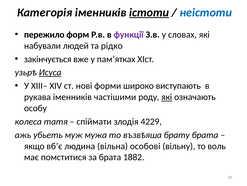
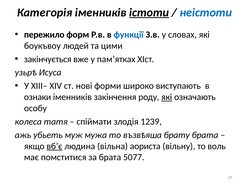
функції colour: purple -> blue
набували: набували -> боукъвоу
рідко: рідко -> цими
Исуса underline: present -> none
рукава: рукава -> ознаки
частішими: частішими -> закінчення
4229: 4229 -> 1239
вб’є underline: none -> present
особові: особові -> аориста
1882: 1882 -> 5077
